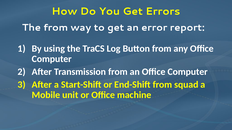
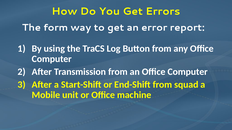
The from: from -> form
